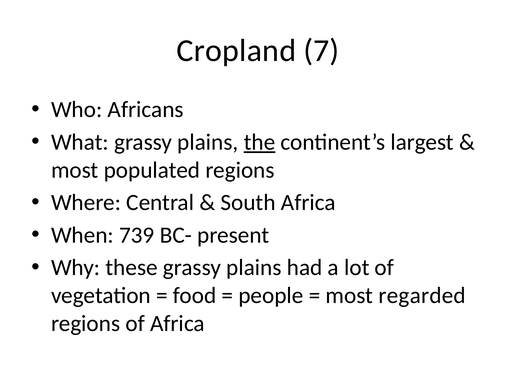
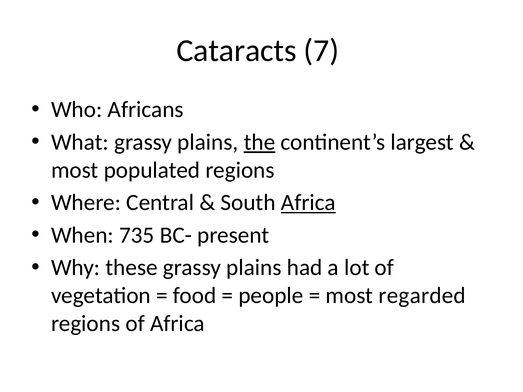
Cropland: Cropland -> Cataracts
Africa at (308, 203) underline: none -> present
739: 739 -> 735
